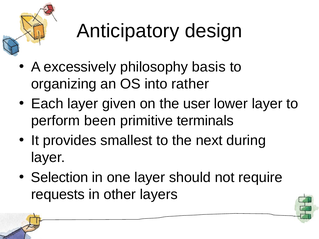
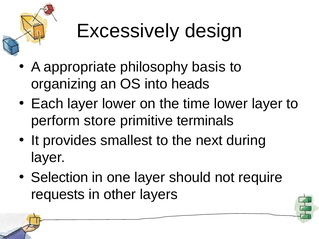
Anticipatory: Anticipatory -> Excessively
excessively: excessively -> appropriate
rather: rather -> heads
layer given: given -> lower
user: user -> time
been: been -> store
